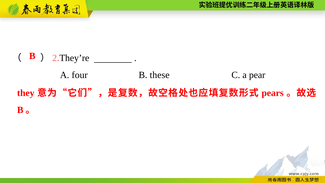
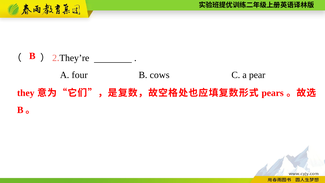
these: these -> cows
